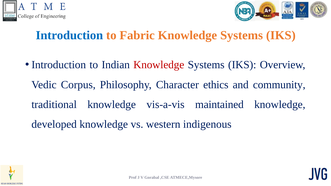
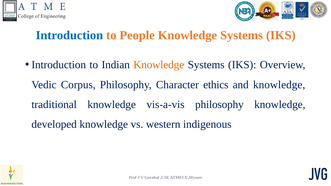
Fabric: Fabric -> People
Knowledge at (159, 65) colour: red -> orange
and community: community -> knowledge
vis-a-vis maintained: maintained -> philosophy
